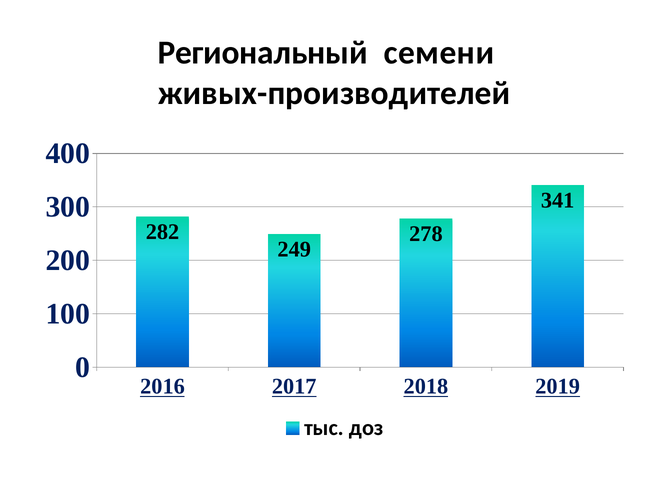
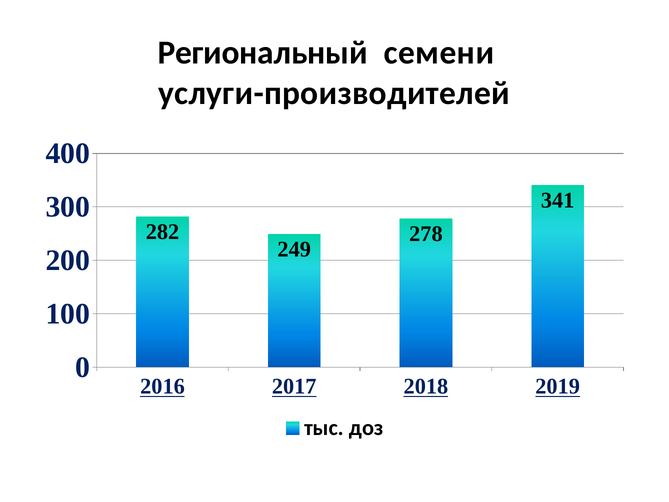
живых-производителей: живых-производителей -> услуги-производителей
